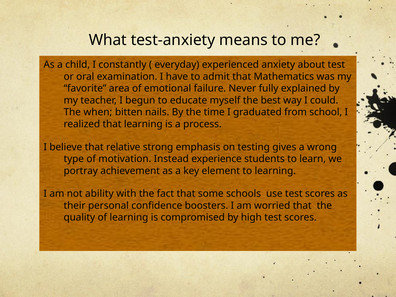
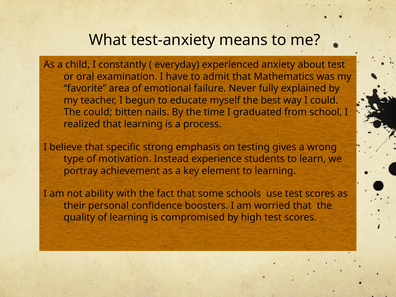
The when: when -> could
relative: relative -> specific
